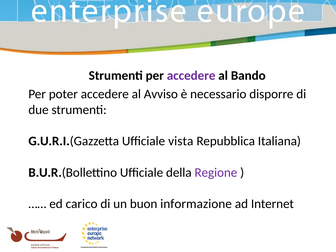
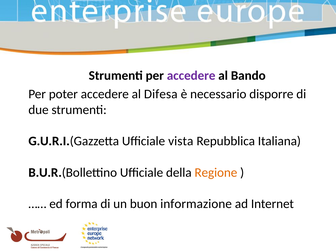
Avviso: Avviso -> Difesa
Regione colour: purple -> orange
carico: carico -> forma
